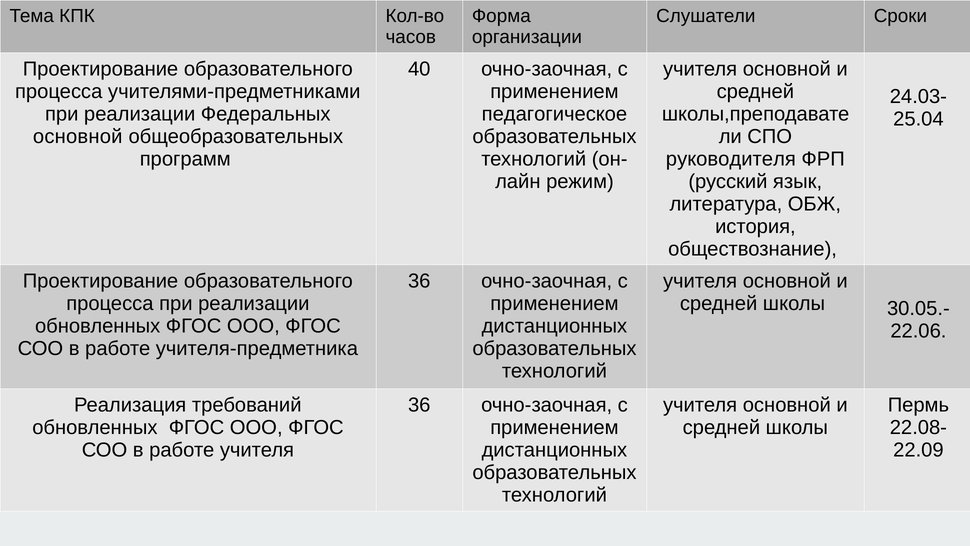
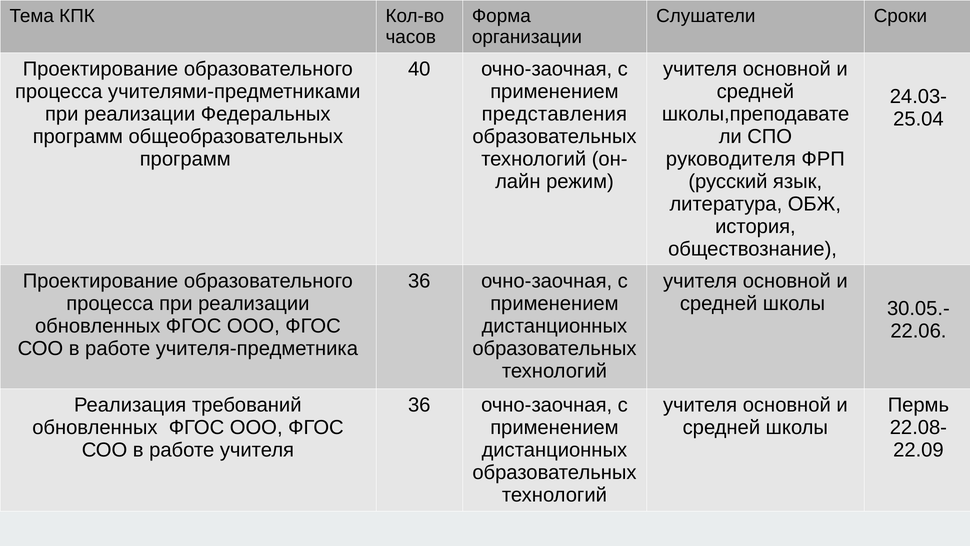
педагогическое: педагогическое -> представления
основной at (78, 137): основной -> программ
